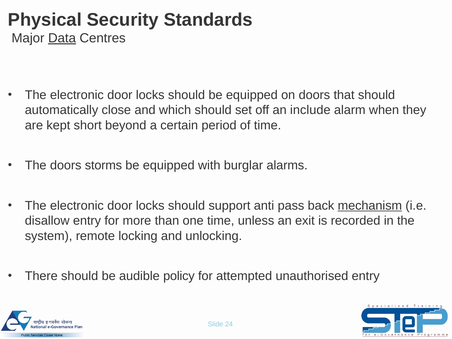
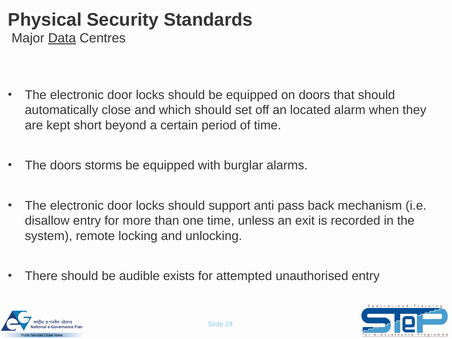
include: include -> located
mechanism underline: present -> none
policy: policy -> exists
